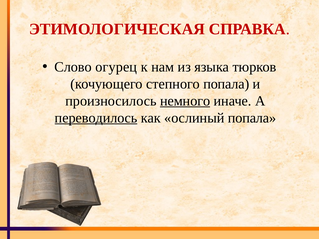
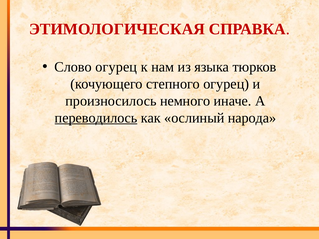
степного попала: попала -> огурец
немного underline: present -> none
ослиный попала: попала -> народа
